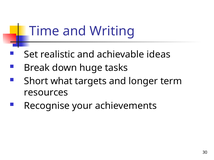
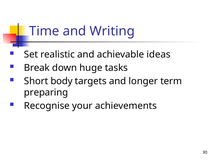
what: what -> body
resources: resources -> preparing
